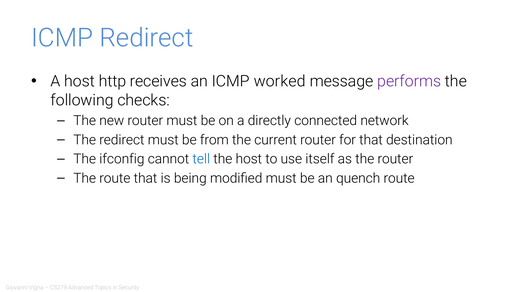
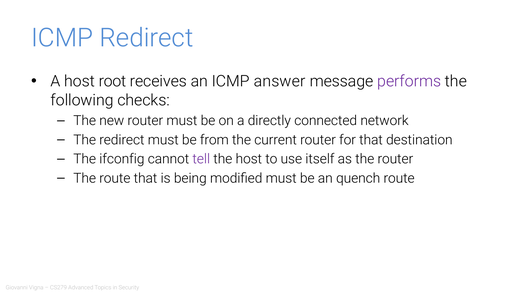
http: http -> root
worked: worked -> answer
tell colour: blue -> purple
